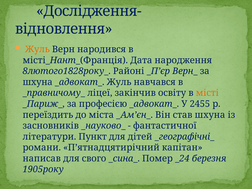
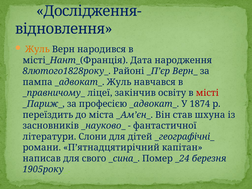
шхуна at (38, 82): шхуна -> пампа
місті colour: orange -> red
2455: 2455 -> 1874
Пункт: Пункт -> Слони
